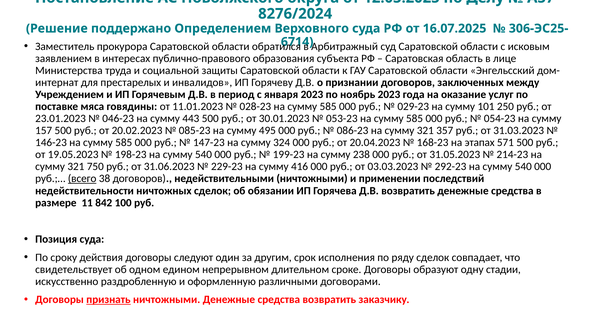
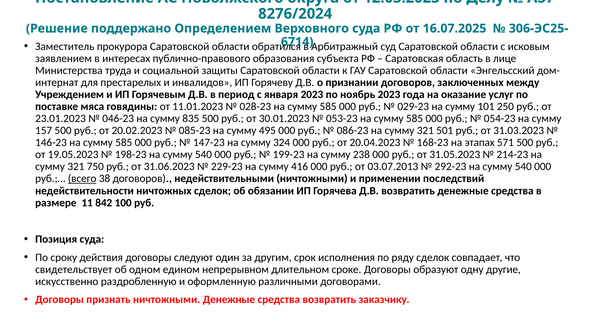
443: 443 -> 835
357: 357 -> 501
03.03.2023: 03.03.2023 -> 03.07.2013
стадии: стадии -> другие
признать underline: present -> none
